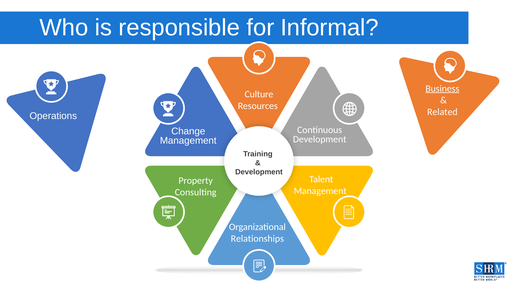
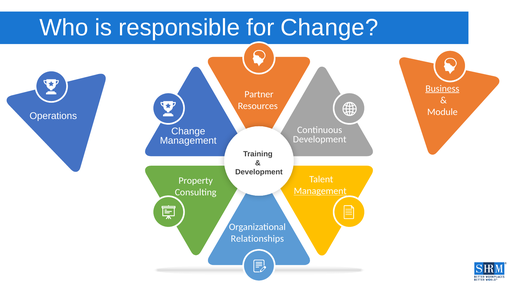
for Informal: Informal -> Change
Culture: Culture -> Partner
Related: Related -> Module
Management at (320, 191) underline: none -> present
